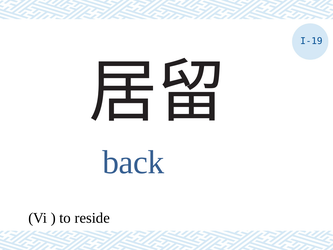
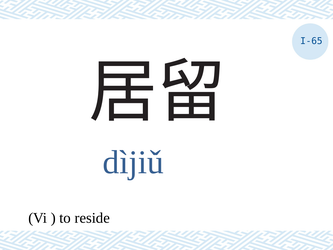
I-19: I-19 -> I-65
back: back -> dìjiǔ
